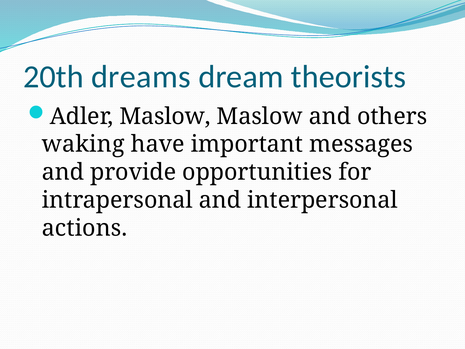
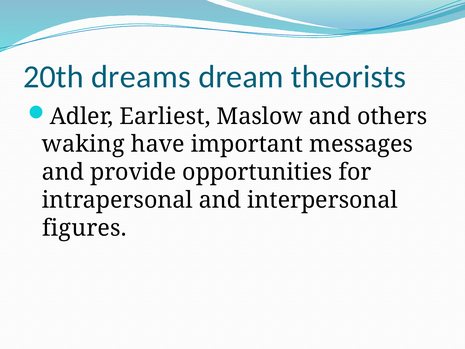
Adler Maslow: Maslow -> Earliest
actions: actions -> figures
